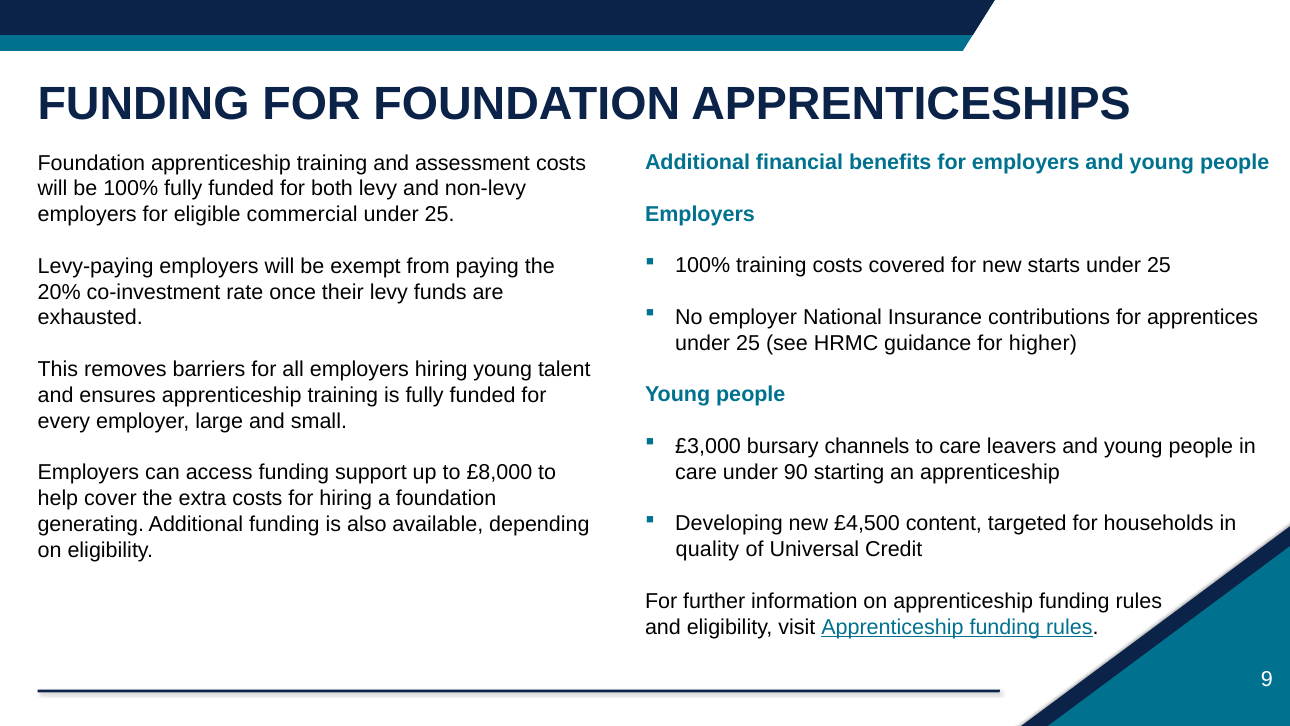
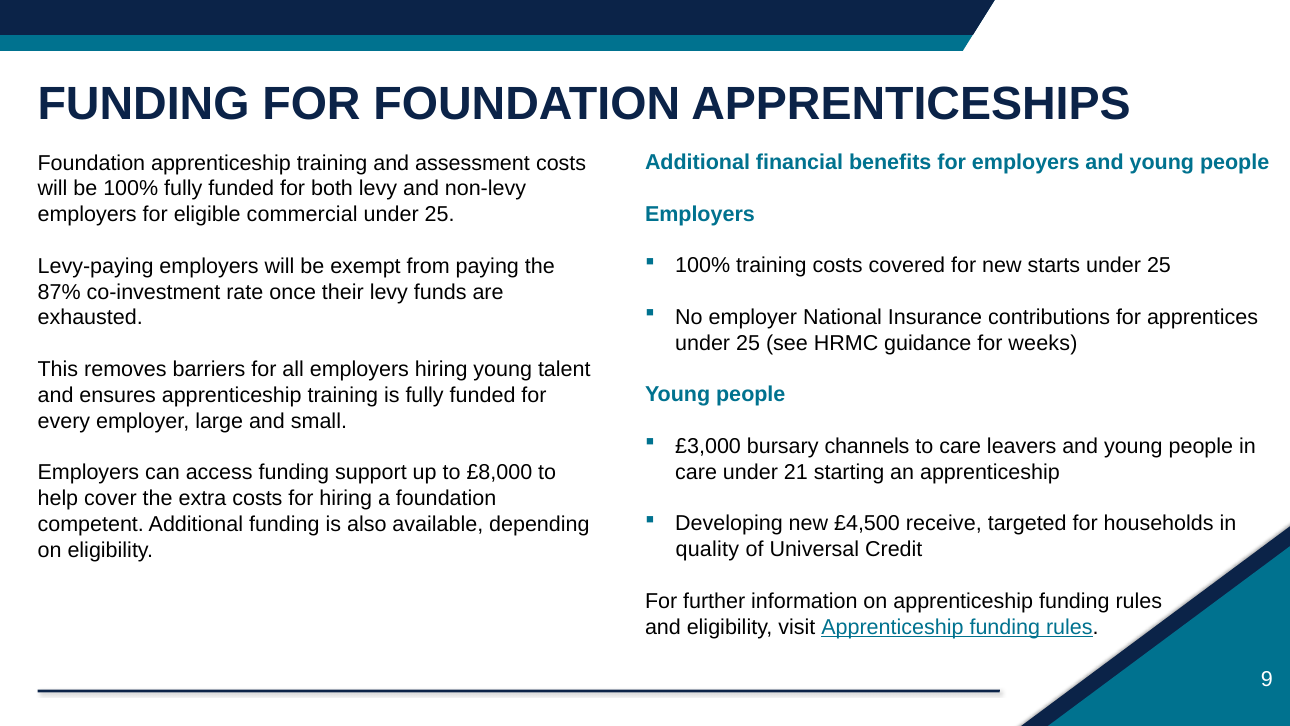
20%: 20% -> 87%
higher: higher -> weeks
90: 90 -> 21
content: content -> receive
generating: generating -> competent
